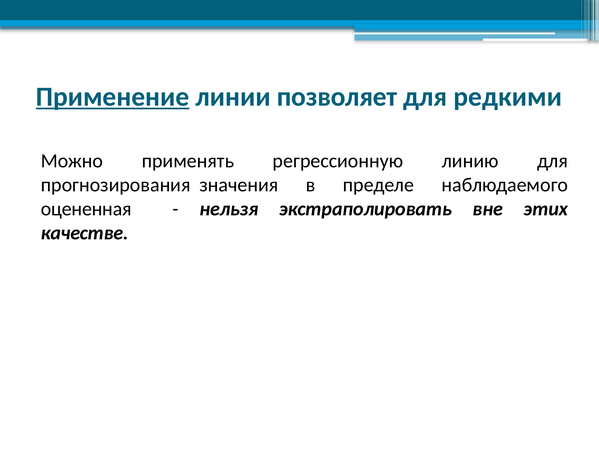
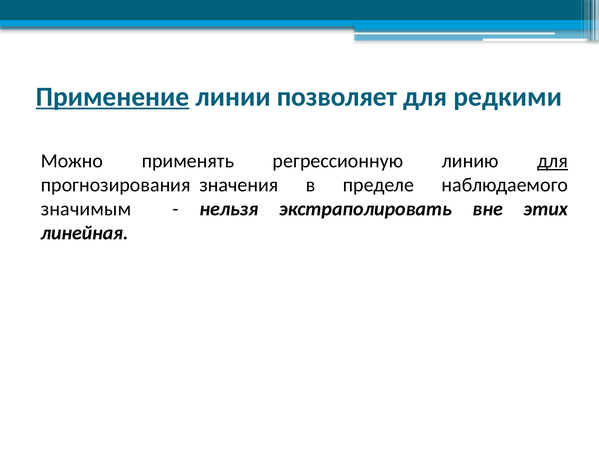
для at (553, 161) underline: none -> present
оцененная: оцененная -> значимым
качестве: качестве -> линейная
